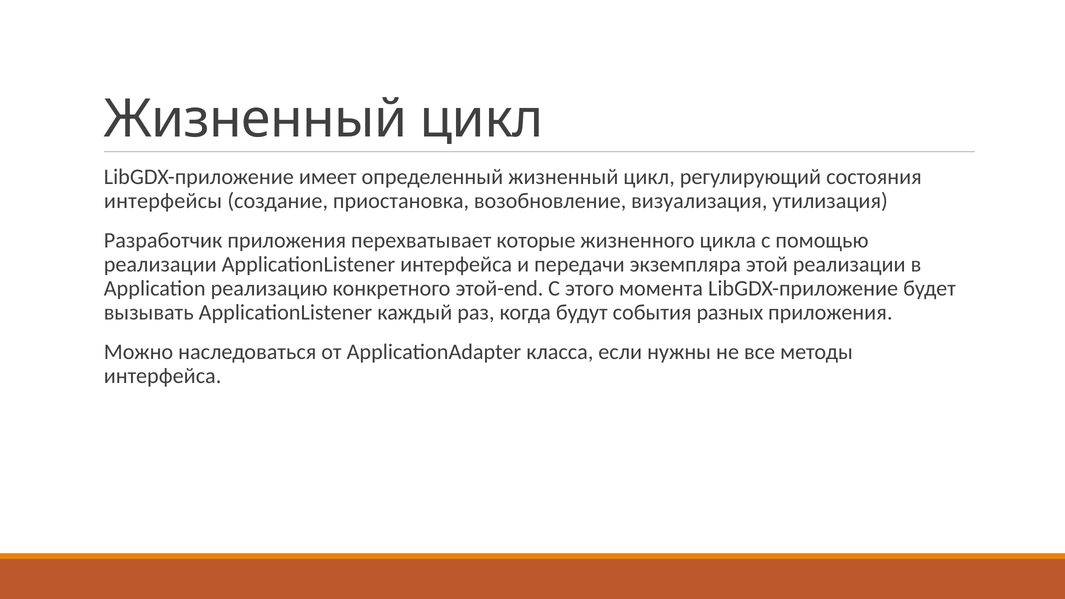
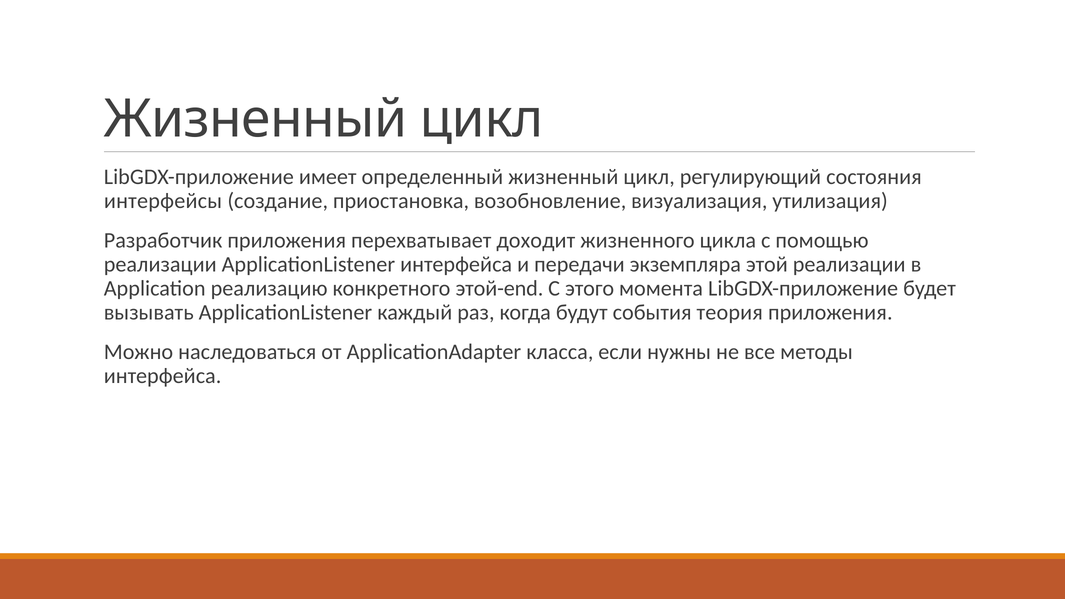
которые: которые -> доходит
разных: разных -> теория
